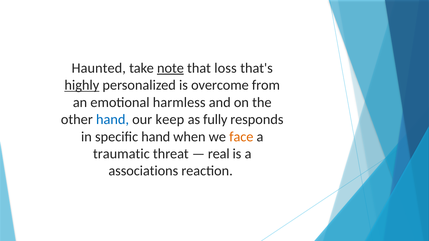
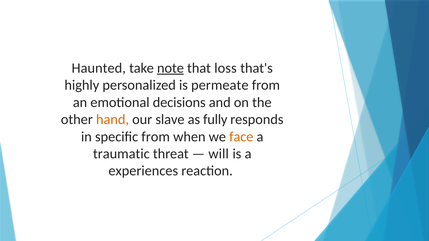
highly underline: present -> none
overcome: overcome -> permeate
harmless: harmless -> decisions
hand at (113, 120) colour: blue -> orange
keep: keep -> slave
specific hand: hand -> from
real: real -> will
associations: associations -> experiences
